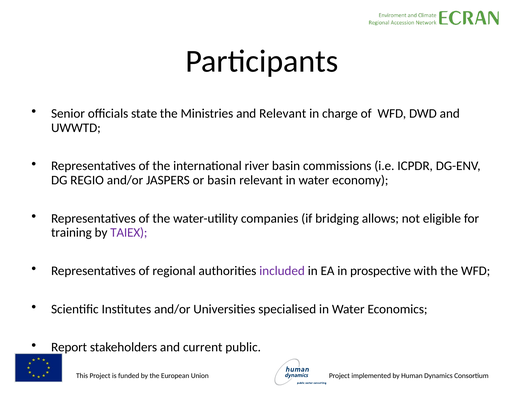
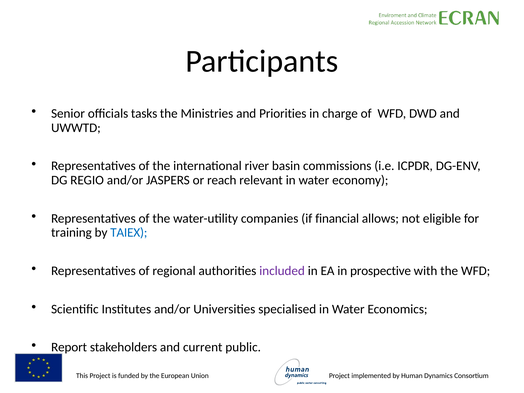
state: state -> tasks
and Relevant: Relevant -> Priorities
or basin: basin -> reach
bridging: bridging -> financial
TAIEX colour: purple -> blue
